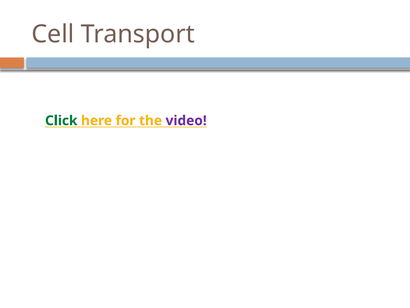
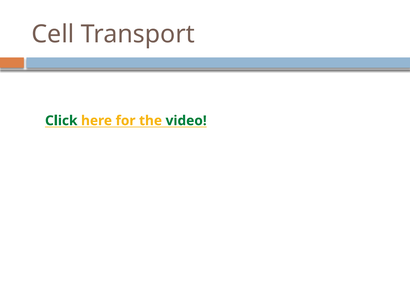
video colour: purple -> green
